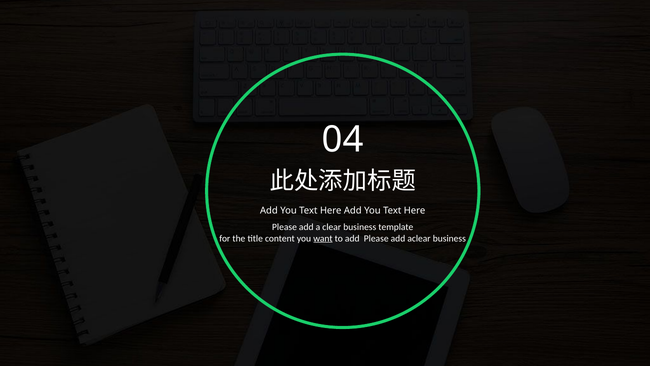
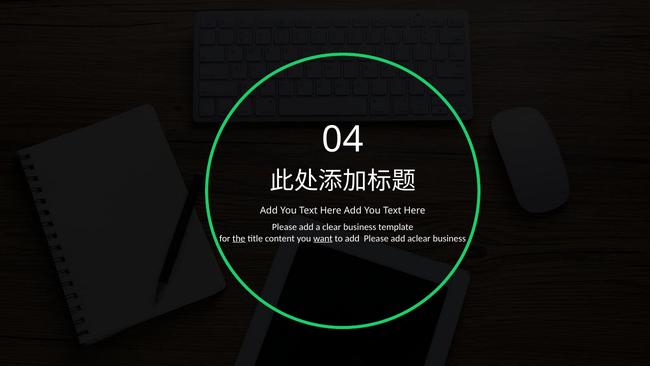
the underline: none -> present
